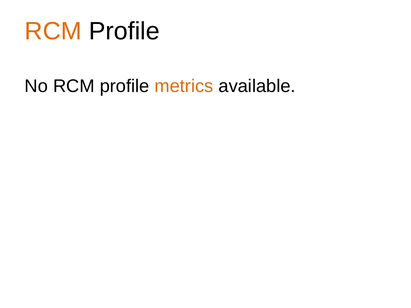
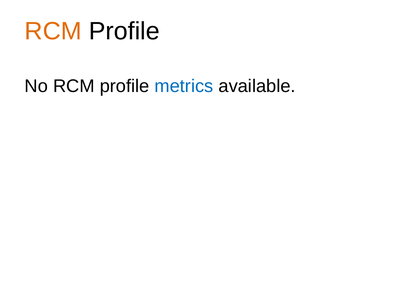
metrics colour: orange -> blue
